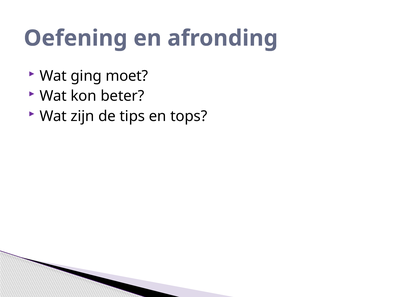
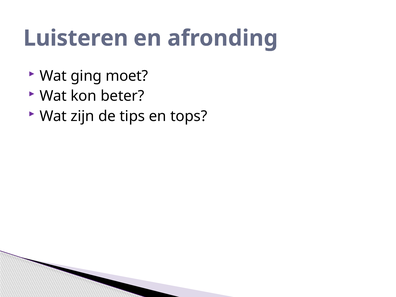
Oefening: Oefening -> Luisteren
